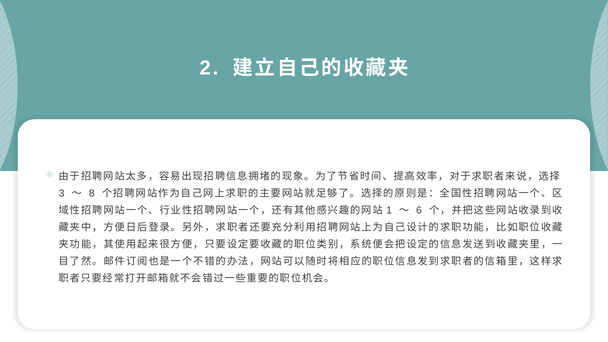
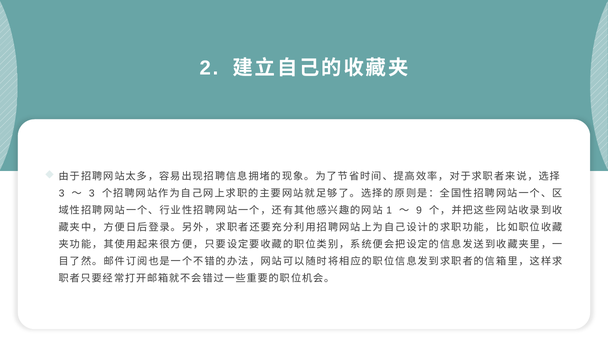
8 at (92, 193): 8 -> 3
6: 6 -> 9
